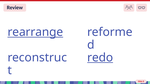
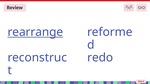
redo underline: present -> none
